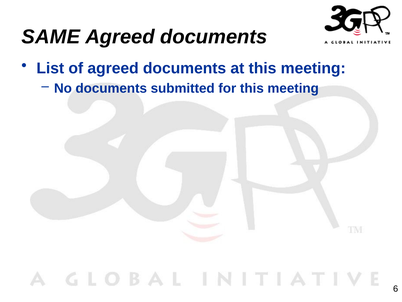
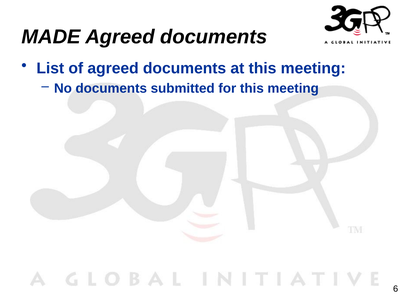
SAME: SAME -> MADE
